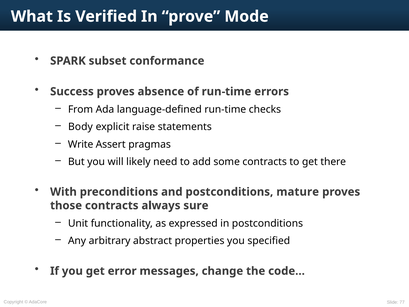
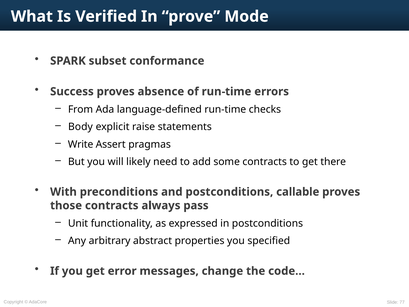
mature: mature -> callable
sure: sure -> pass
